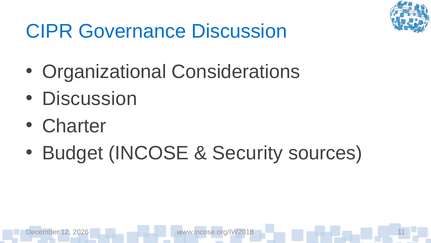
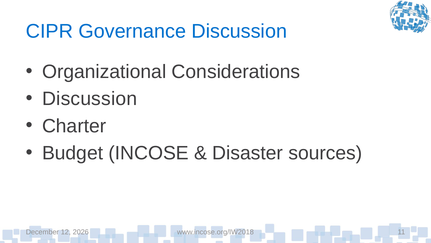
Security: Security -> Disaster
